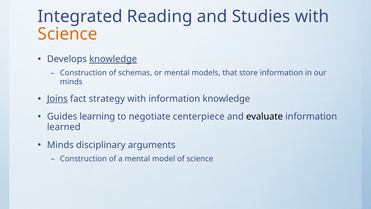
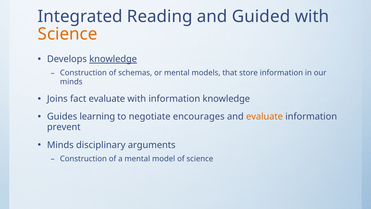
Studies: Studies -> Guided
Joins underline: present -> none
fact strategy: strategy -> evaluate
centerpiece: centerpiece -> encourages
evaluate at (265, 116) colour: black -> orange
learned: learned -> prevent
